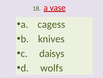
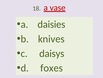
cagess: cagess -> daisies
wolfs: wolfs -> foxes
